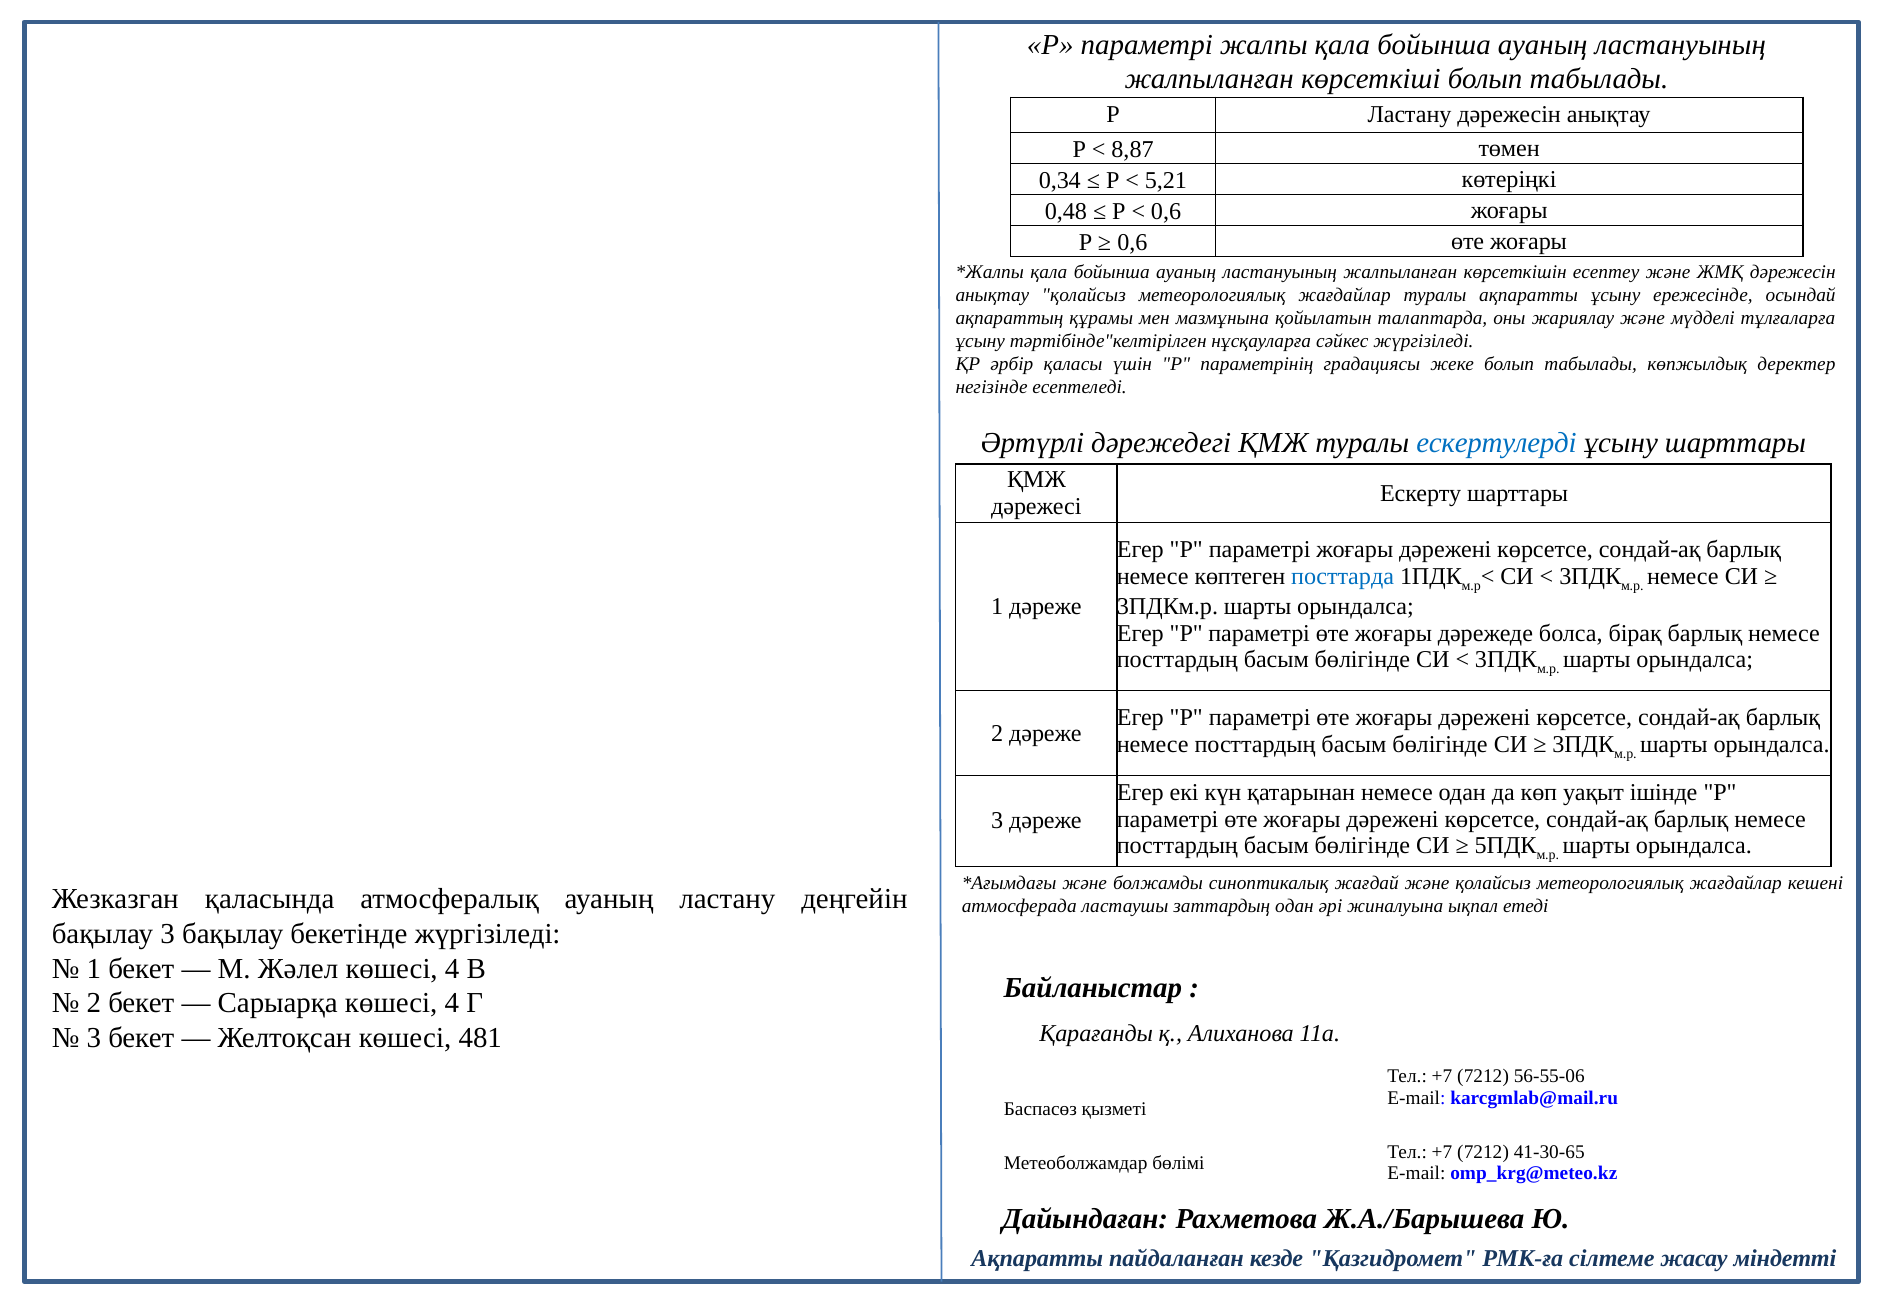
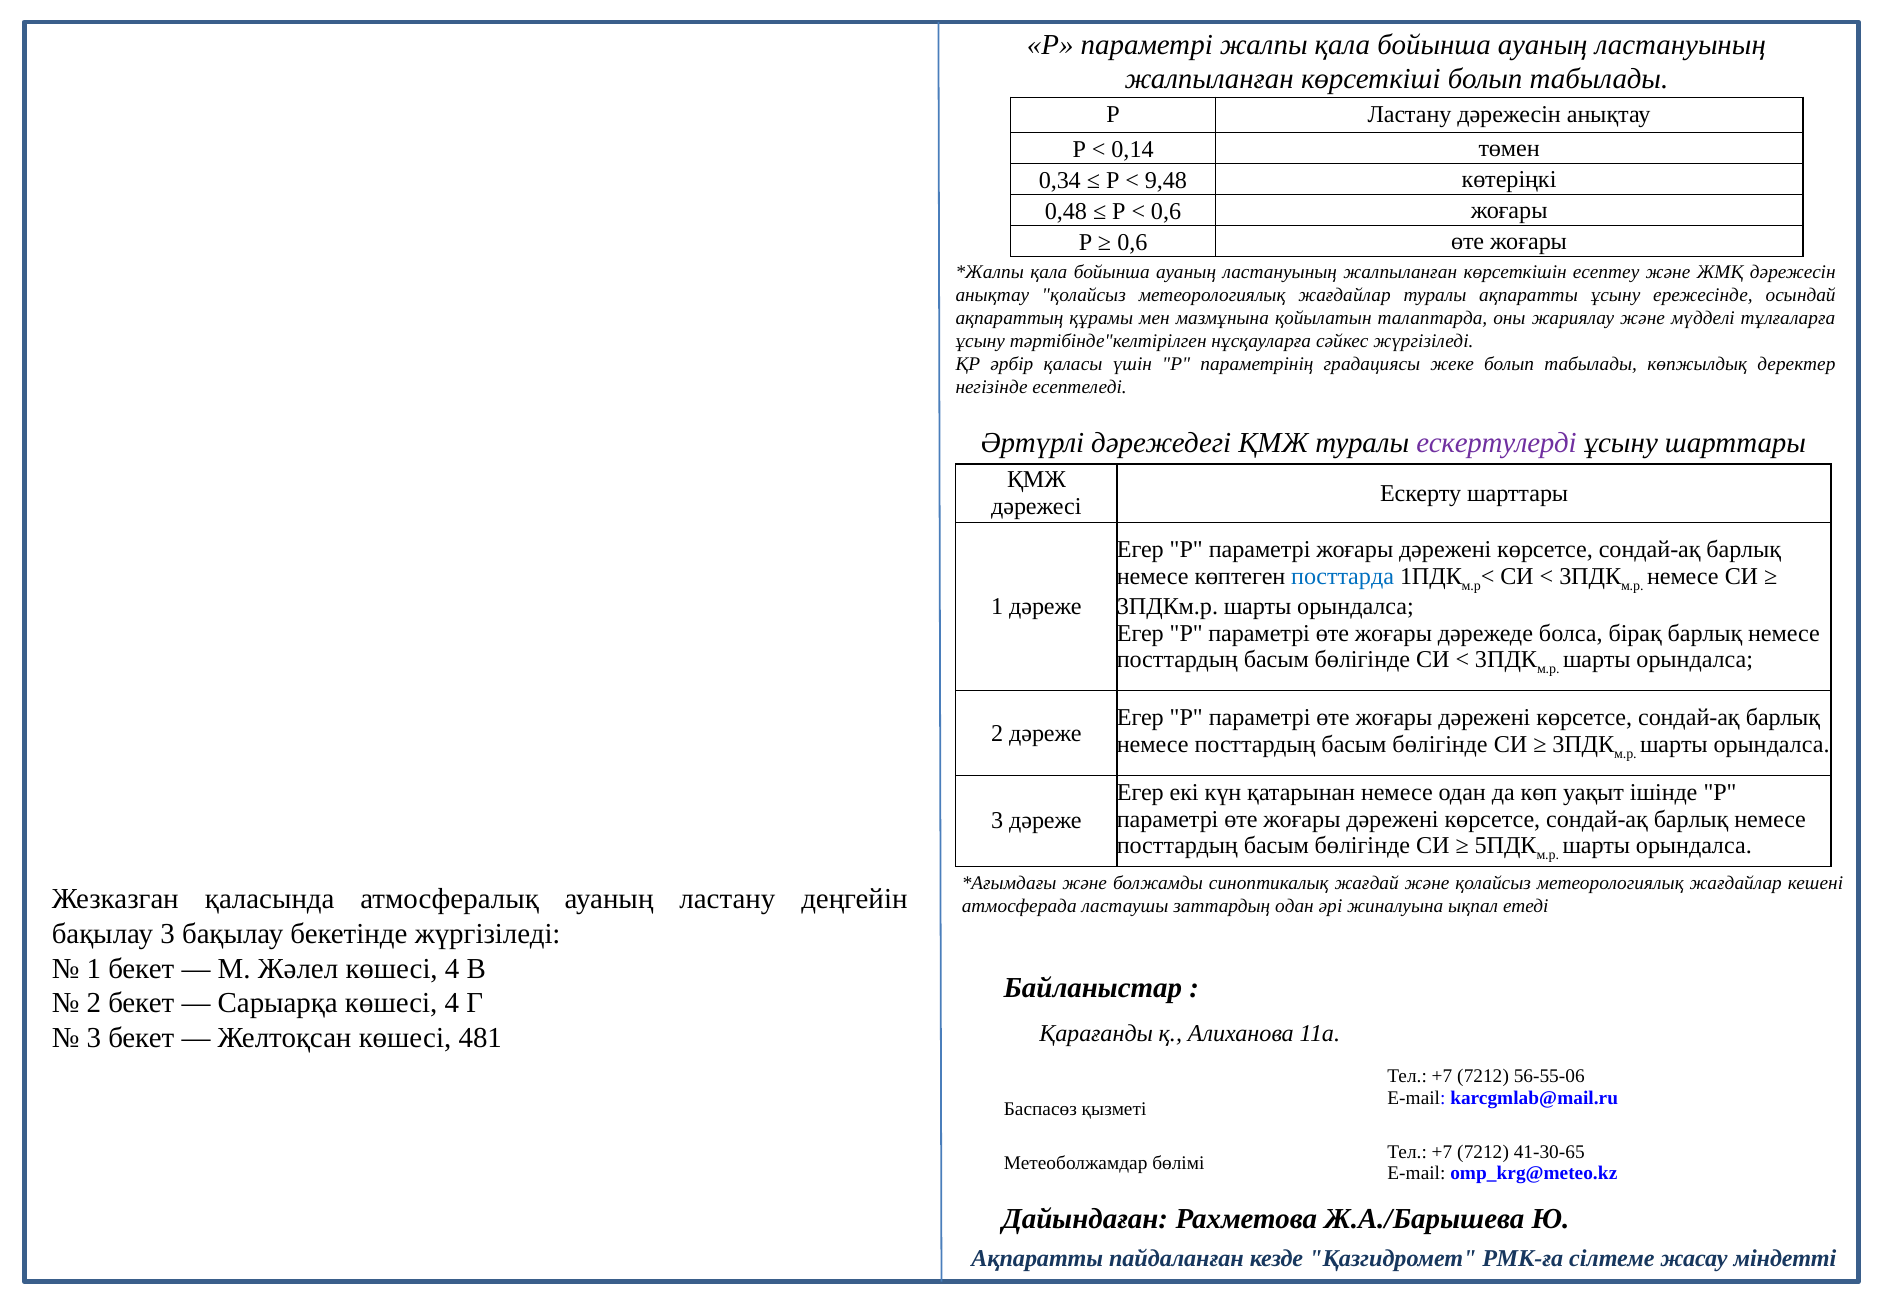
8,87: 8,87 -> 0,14
5,21: 5,21 -> 9,48
ескертулерді colour: blue -> purple
